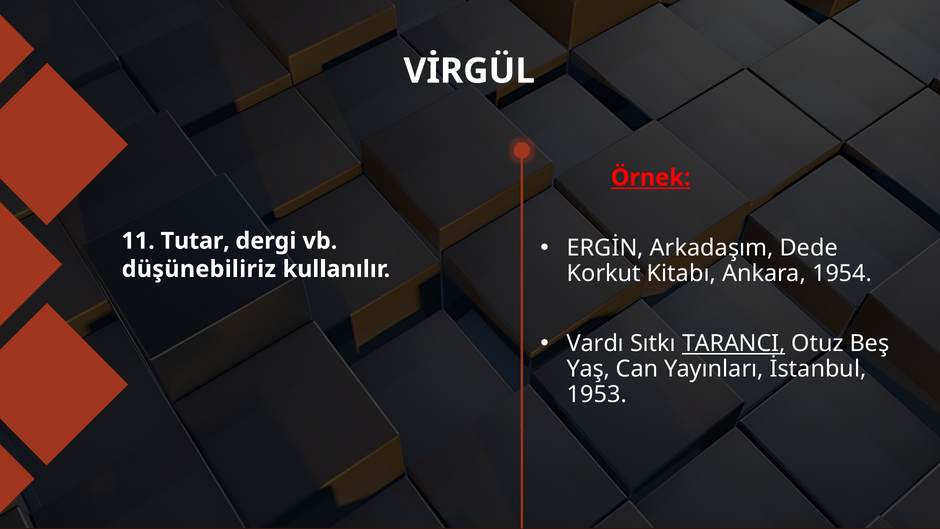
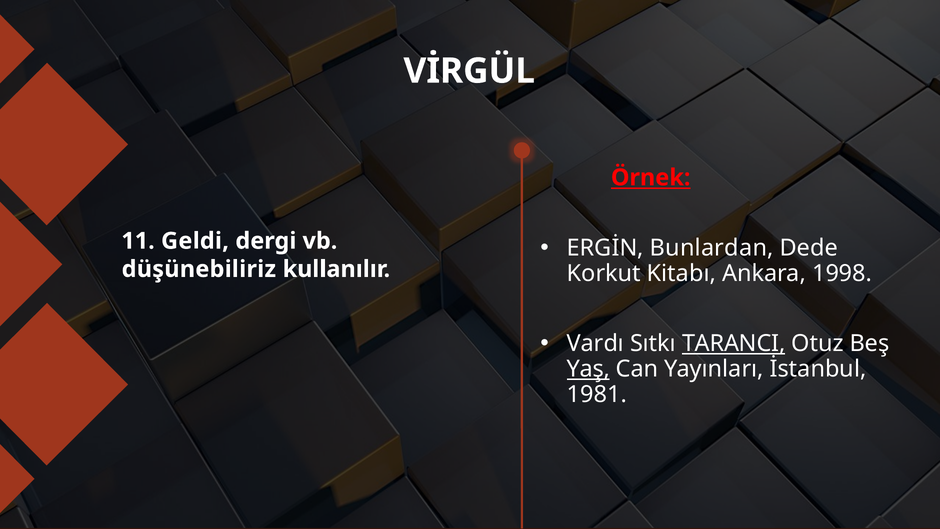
Arkadaşım: Arkadaşım -> Bunlardan
Tutar: Tutar -> Geldi
1954: 1954 -> 1998
Yaş underline: none -> present
1953: 1953 -> 1981
